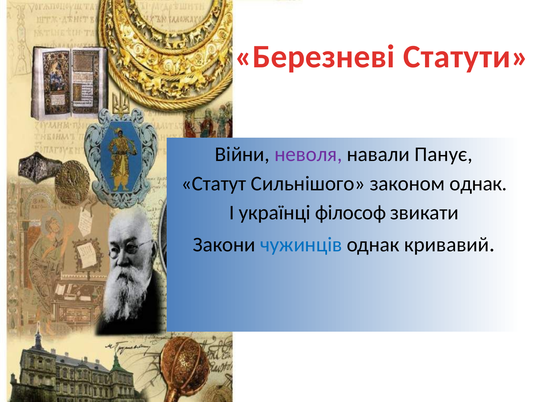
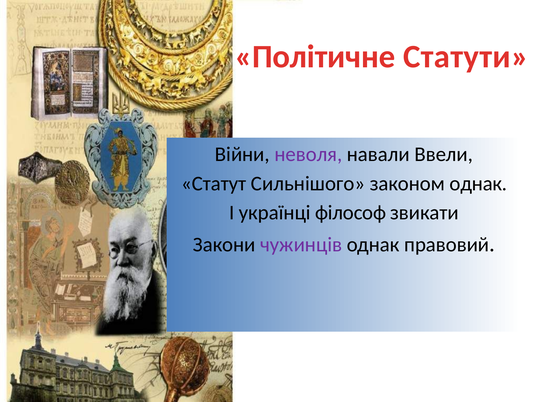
Березневі: Березневі -> Політичне
Панує: Панує -> Ввели
чужинців colour: blue -> purple
кривавий: кривавий -> правовий
